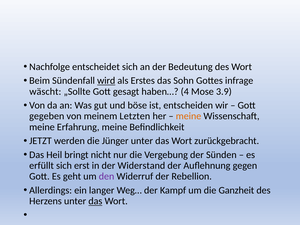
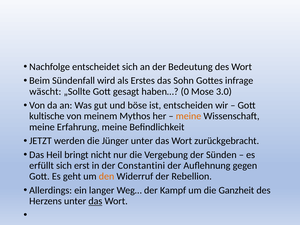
wird underline: present -> none
4: 4 -> 0
3.9: 3.9 -> 3.0
gegeben: gegeben -> kultische
Letzten: Letzten -> Mythos
Widerstand: Widerstand -> Constantini
den colour: purple -> orange
